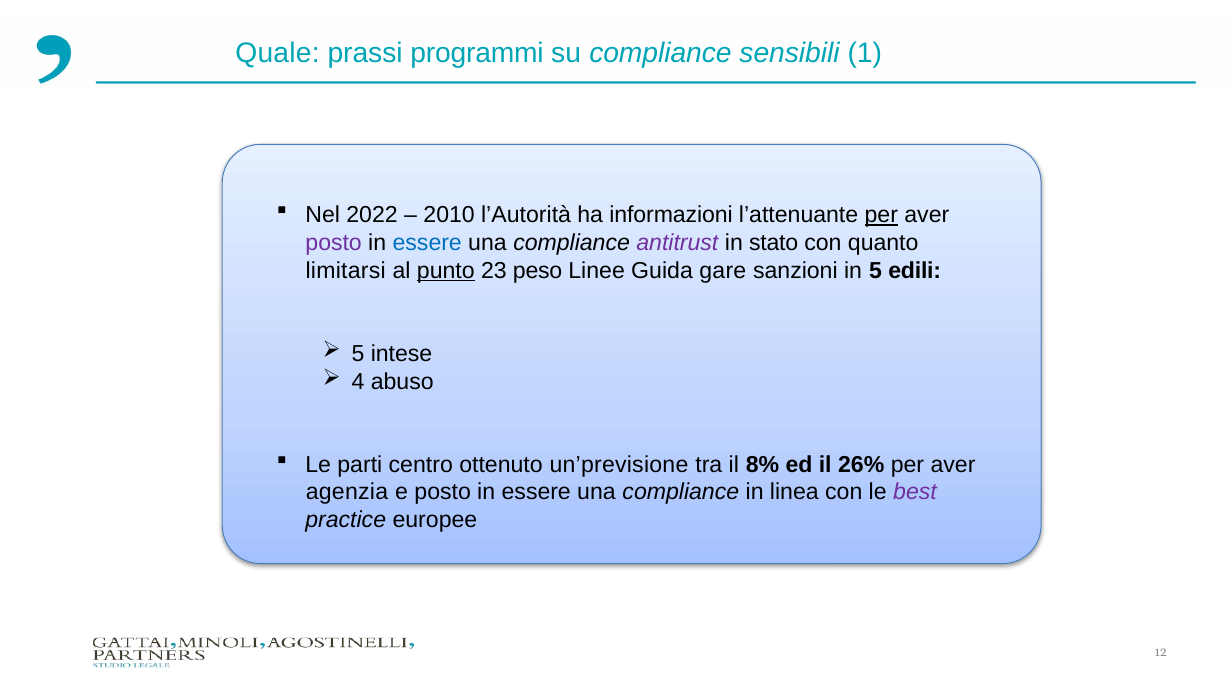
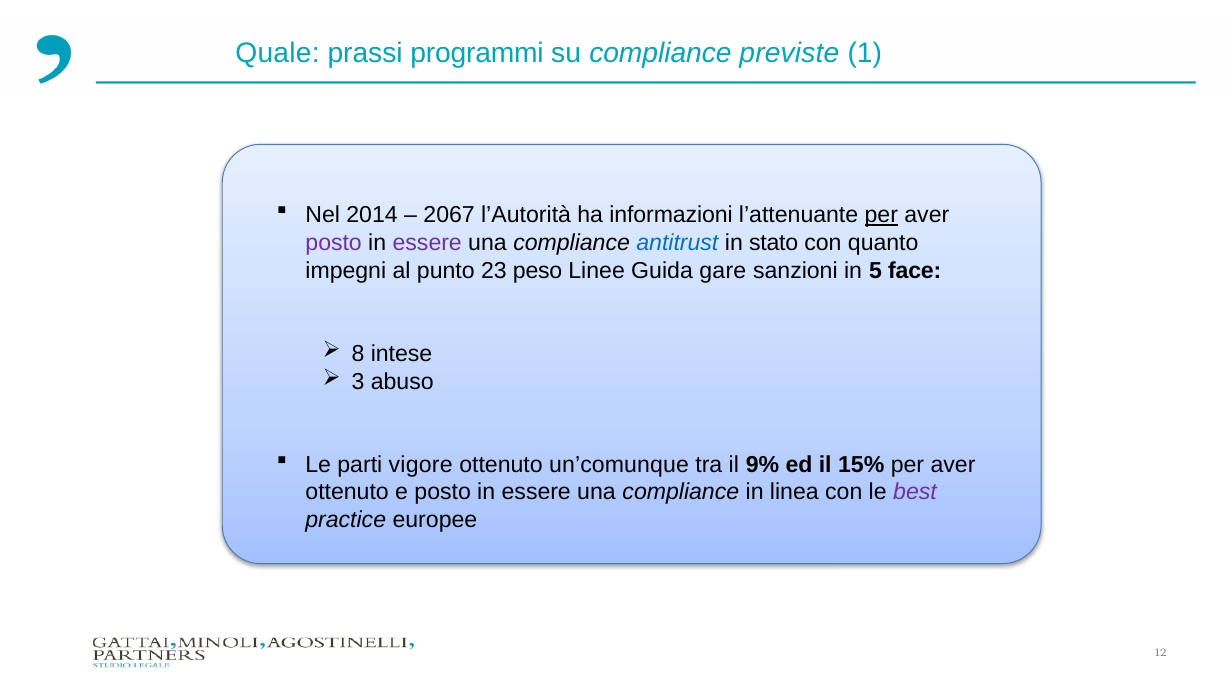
sensibili: sensibili -> previste
2022: 2022 -> 2014
2010: 2010 -> 2067
essere at (427, 243) colour: blue -> purple
antitrust colour: purple -> blue
limitarsi: limitarsi -> impegni
punto underline: present -> none
edili: edili -> face
5 at (358, 354): 5 -> 8
4: 4 -> 3
centro: centro -> vigore
un’previsione: un’previsione -> un’comunque
8%: 8% -> 9%
26%: 26% -> 15%
agenzia at (347, 492): agenzia -> ottenuto
